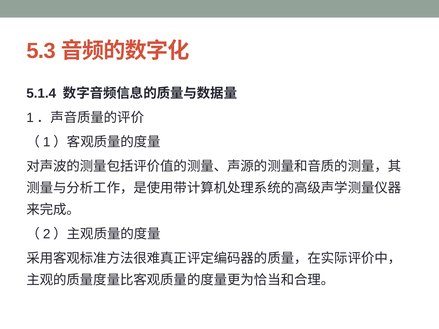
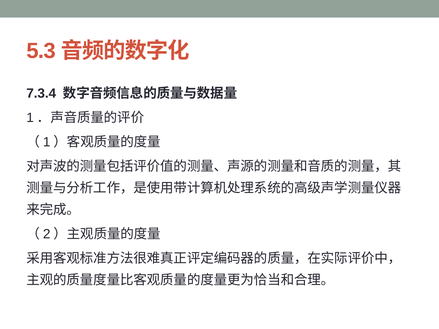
5.1.4: 5.1.4 -> 7.3.4
